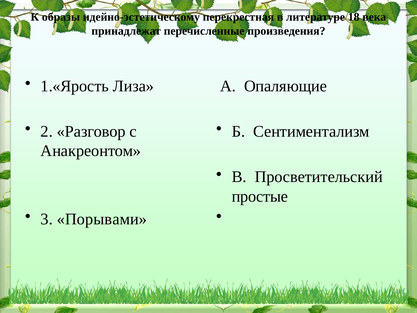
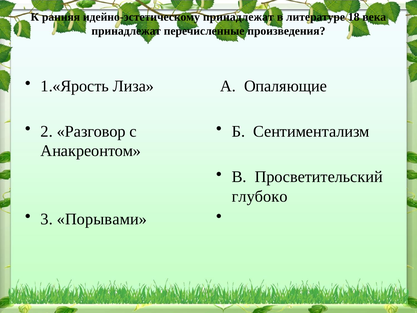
образы: образы -> ранняя
идейно-эстетическому перекрестная: перекрестная -> принадлежат
простые: простые -> глубоко
